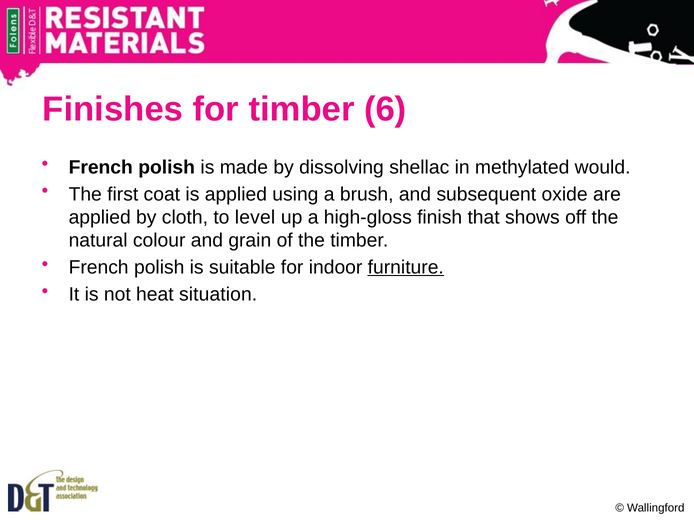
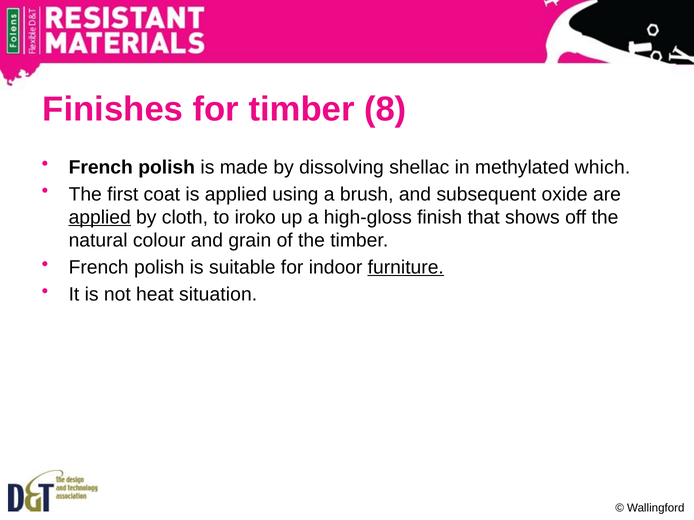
6: 6 -> 8
would: would -> which
applied at (100, 217) underline: none -> present
level: level -> iroko
